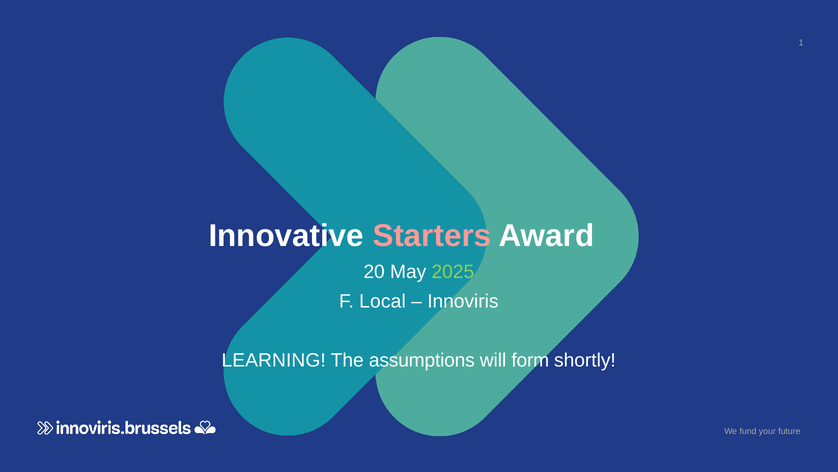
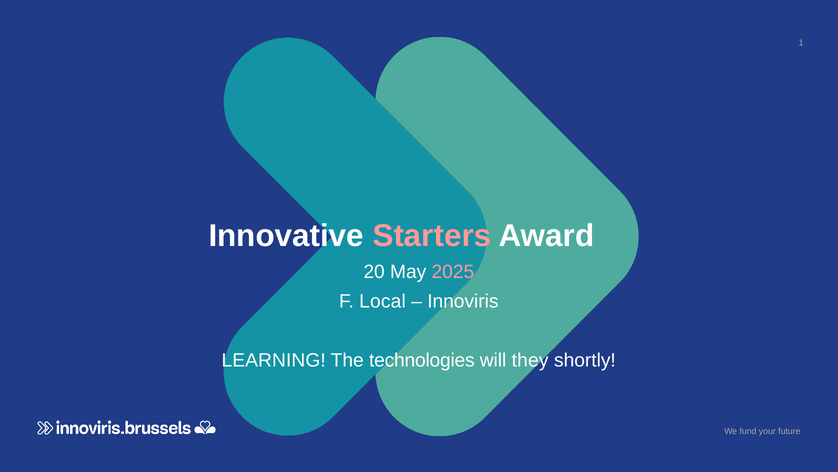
2025 colour: light green -> pink
assumptions: assumptions -> technologies
form: form -> they
